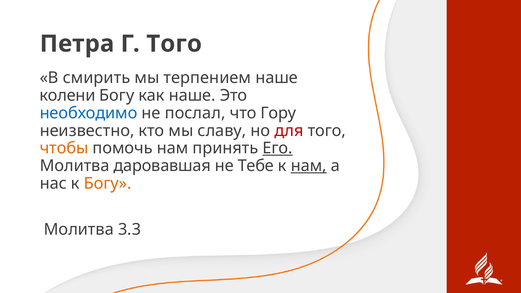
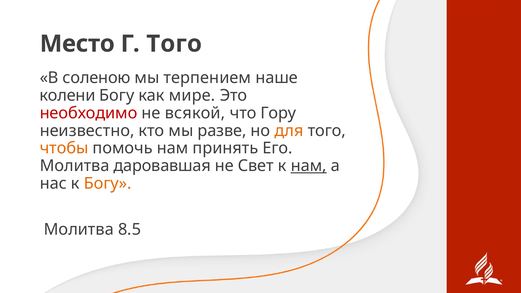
Петра: Петра -> Место
смирить: смирить -> соленою
как наше: наше -> мире
необходимо colour: blue -> red
послал: послал -> всякой
славу: славу -> разве
для colour: red -> orange
Его underline: present -> none
Тебе: Тебе -> Свет
3.3: 3.3 -> 8.5
